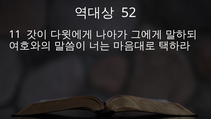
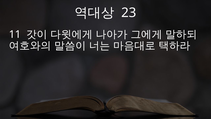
52: 52 -> 23
